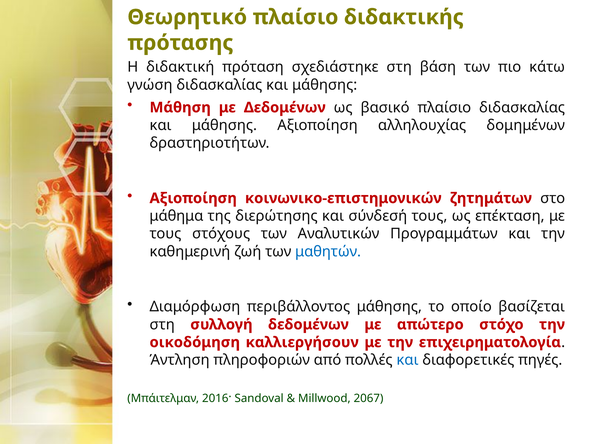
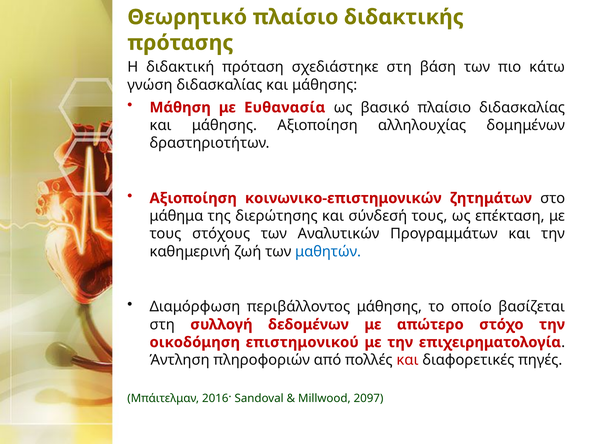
με Δεδομένων: Δεδομένων -> Ευθανασία
καλλιεργήσουν: καλλιεργήσουν -> επιστημονικού
και at (407, 360) colour: blue -> red
2067: 2067 -> 2097
